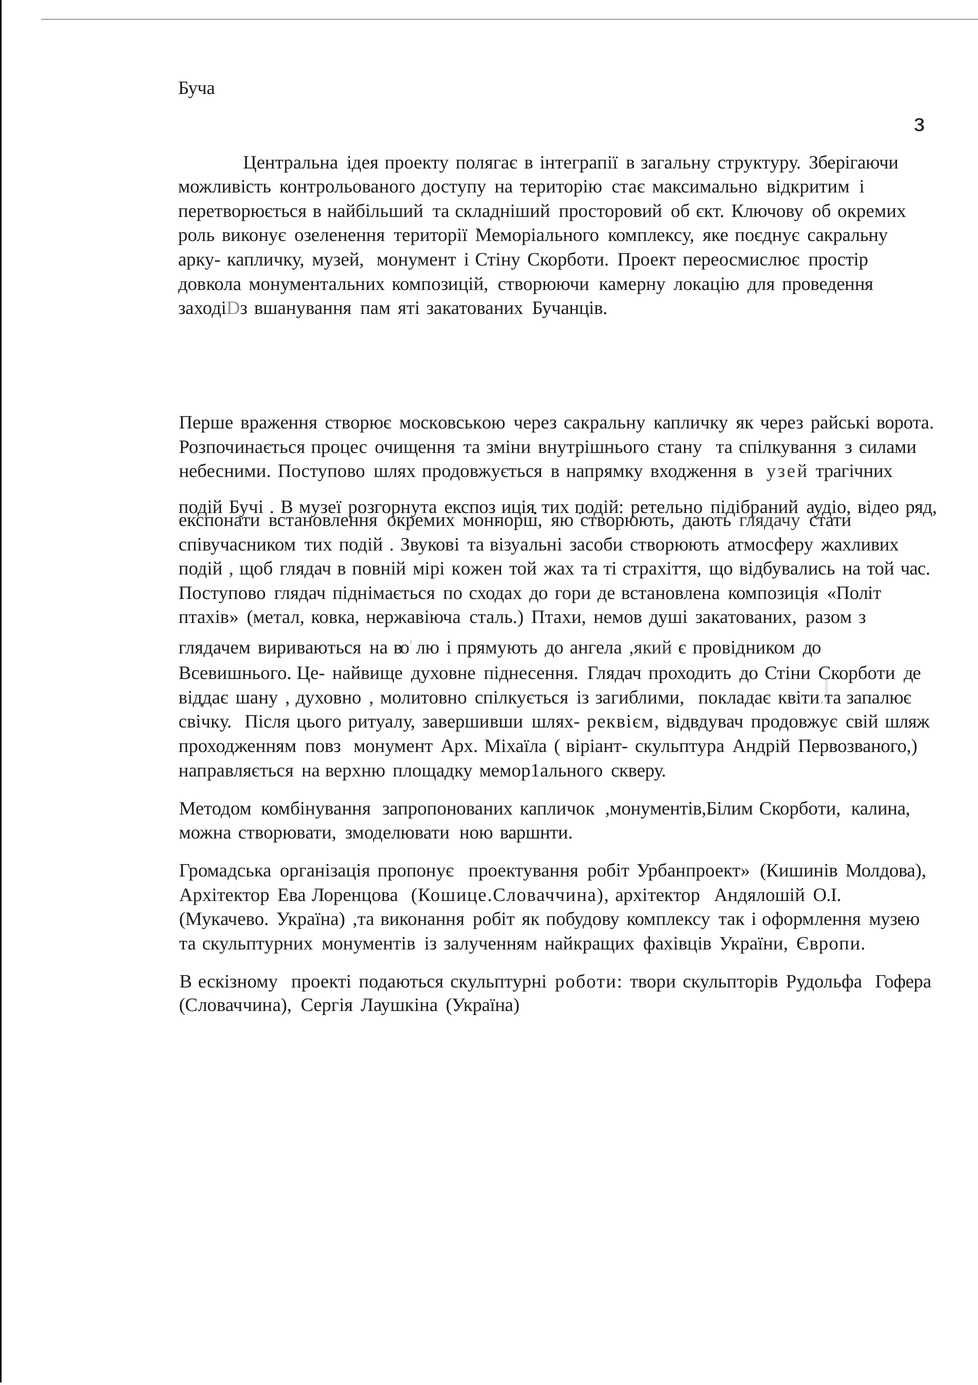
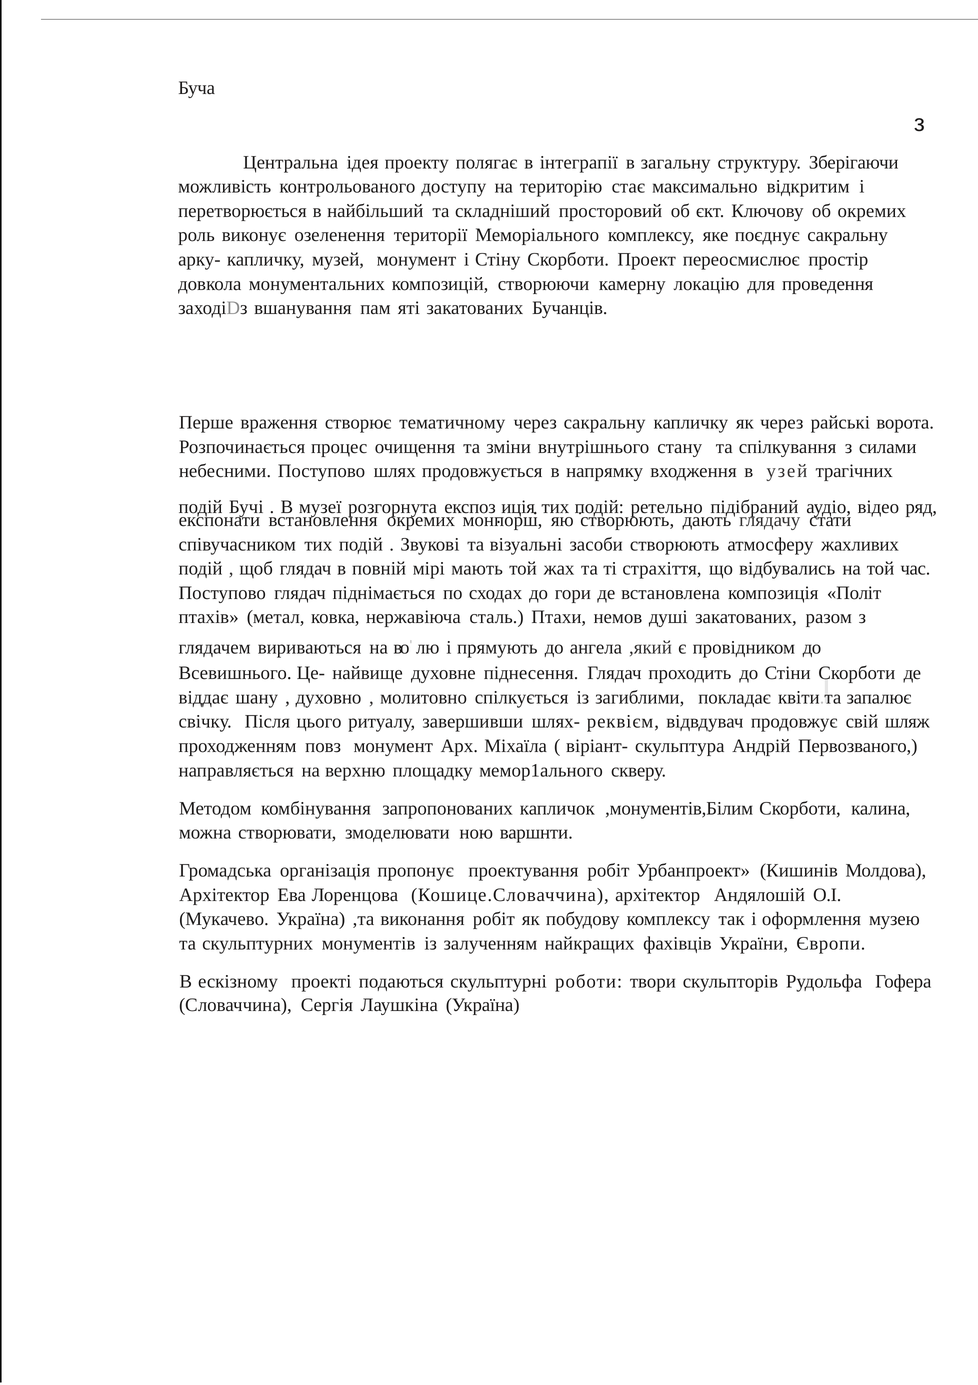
московською: московською -> тематичному
кожен: кожен -> мають
